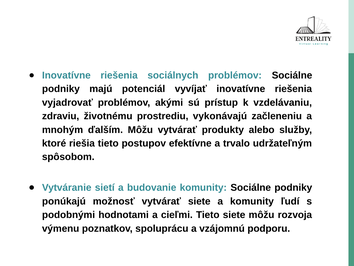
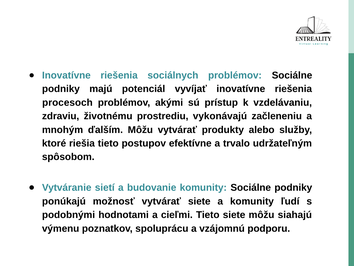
vyjadrovať: vyjadrovať -> procesoch
rozvoja: rozvoja -> siahajú
